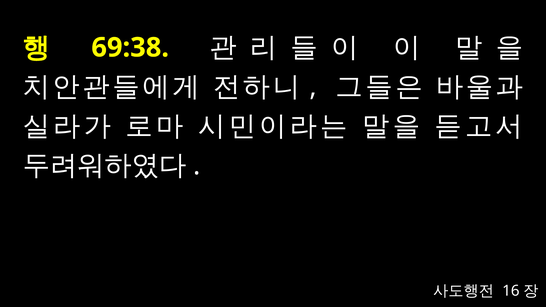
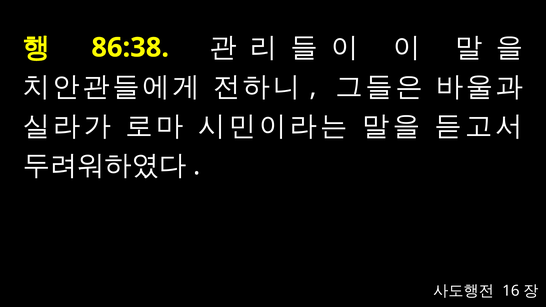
69:38: 69:38 -> 86:38
